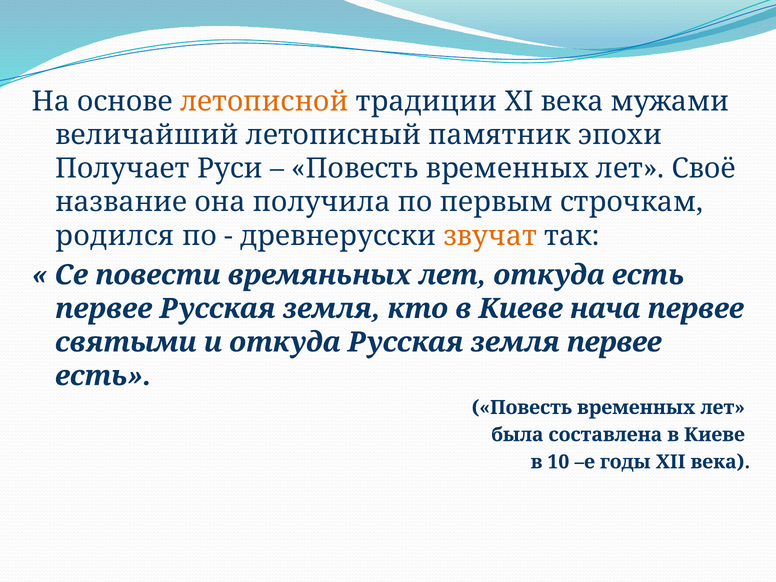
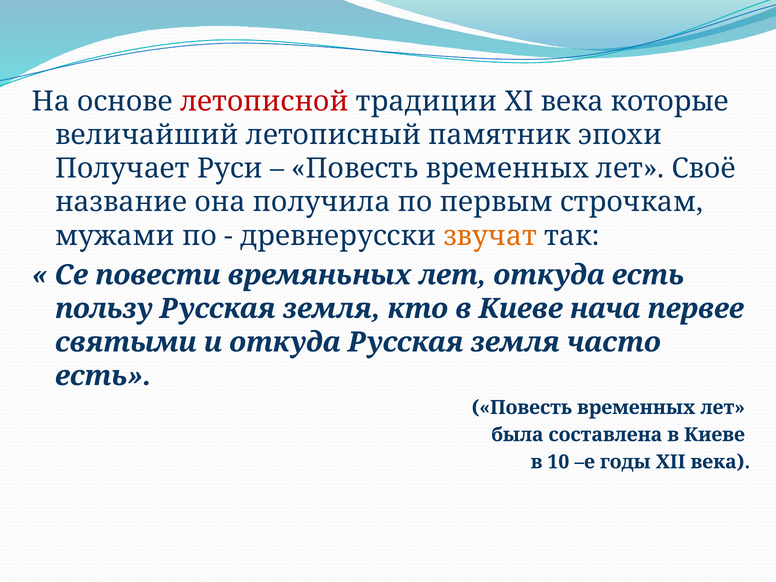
летописной colour: orange -> red
мужами: мужами -> которые
родился: родился -> мужами
первее at (104, 309): первее -> пользу
земля первее: первее -> часто
